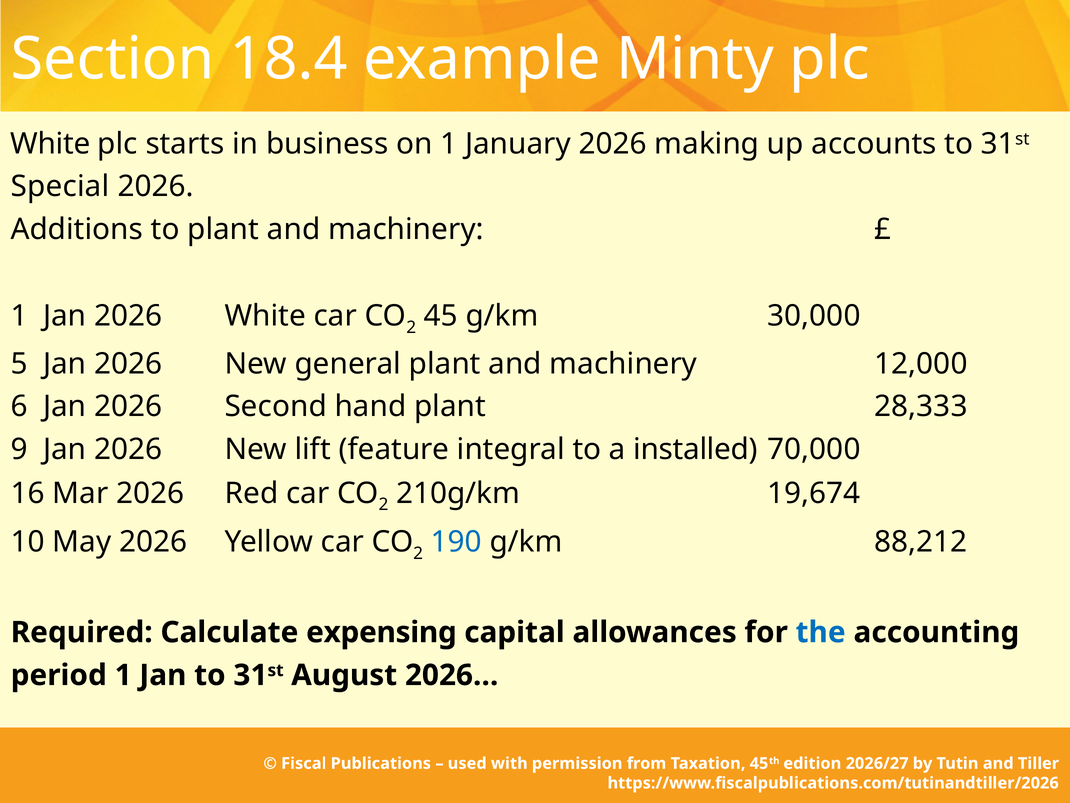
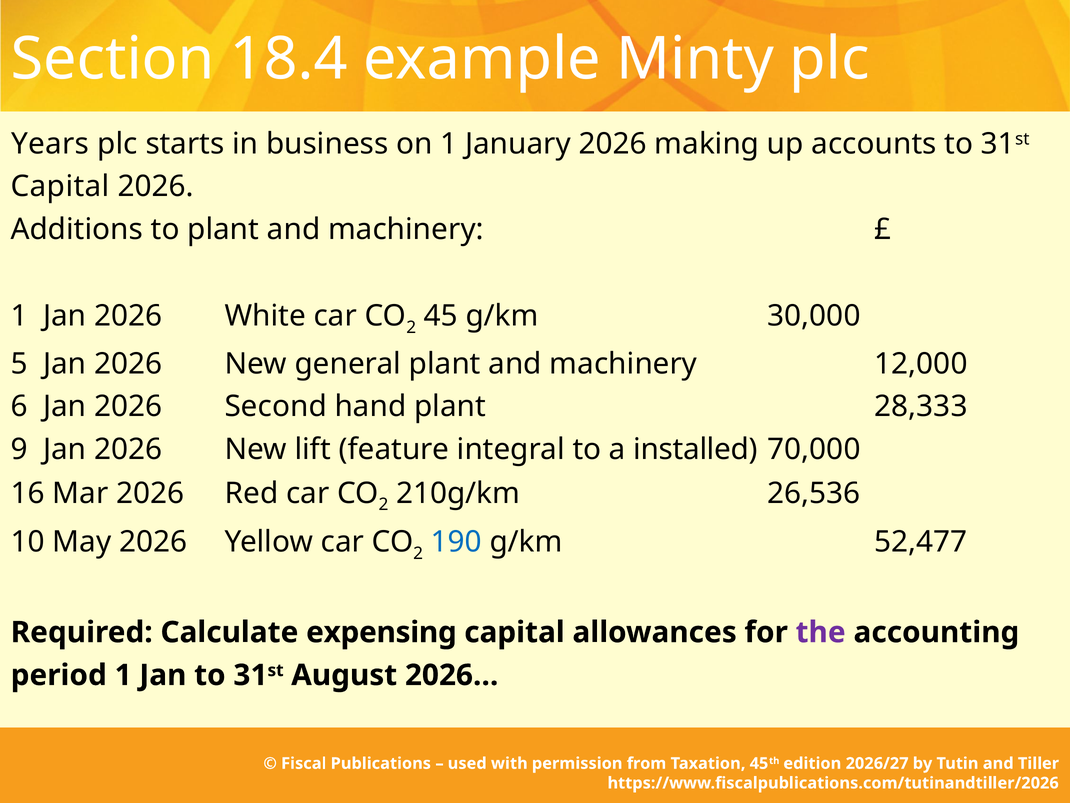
White at (50, 144): White -> Years
Special at (60, 186): Special -> Capital
19,674: 19,674 -> 26,536
88,212: 88,212 -> 52,477
the colour: blue -> purple
